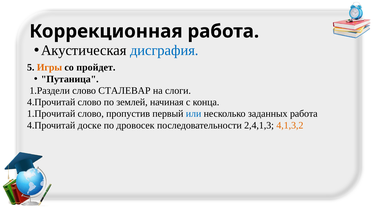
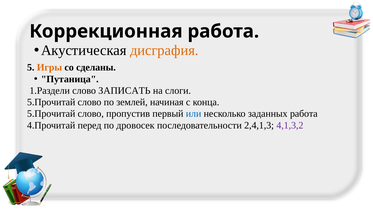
дисграфия colour: blue -> orange
пройдет: пройдет -> сделаны
СТАЛЕВАР: СТАЛЕВАР -> ЗАПИСАТЬ
4.Прочитай at (51, 102): 4.Прочитай -> 5.Прочитай
1.Прочитай at (51, 114): 1.Прочитай -> 5.Прочитай
доске: доске -> перед
4,1,3,2 colour: orange -> purple
